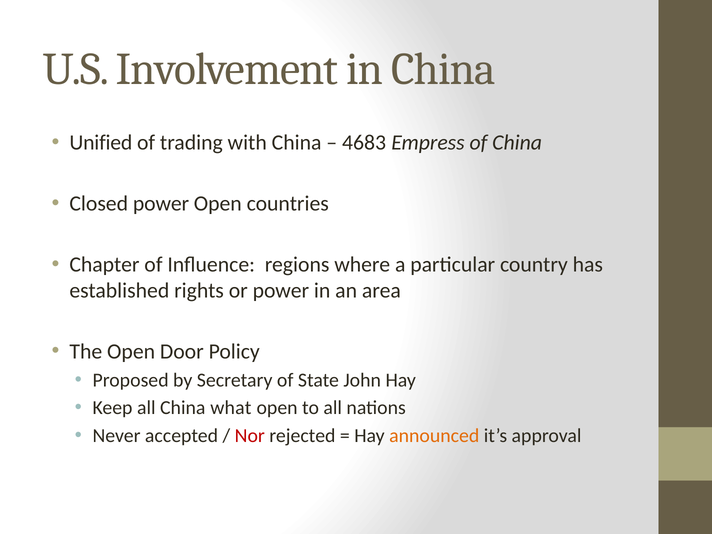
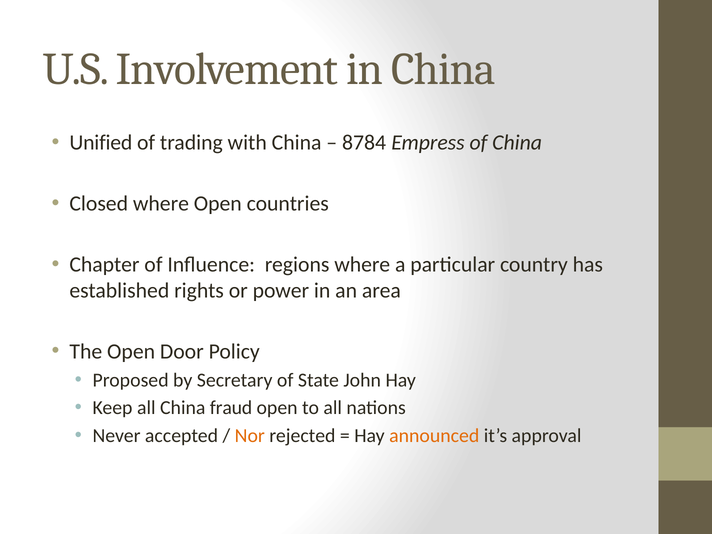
4683: 4683 -> 8784
Closed power: power -> where
what: what -> fraud
Nor colour: red -> orange
